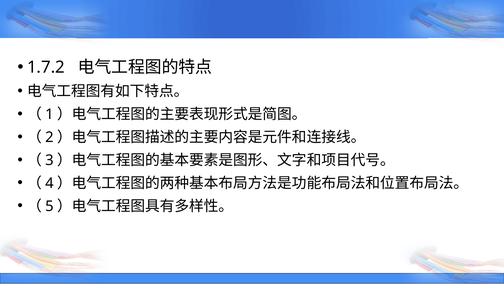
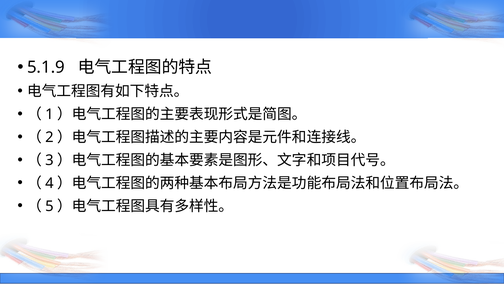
1.7.2: 1.7.2 -> 5.1.9
